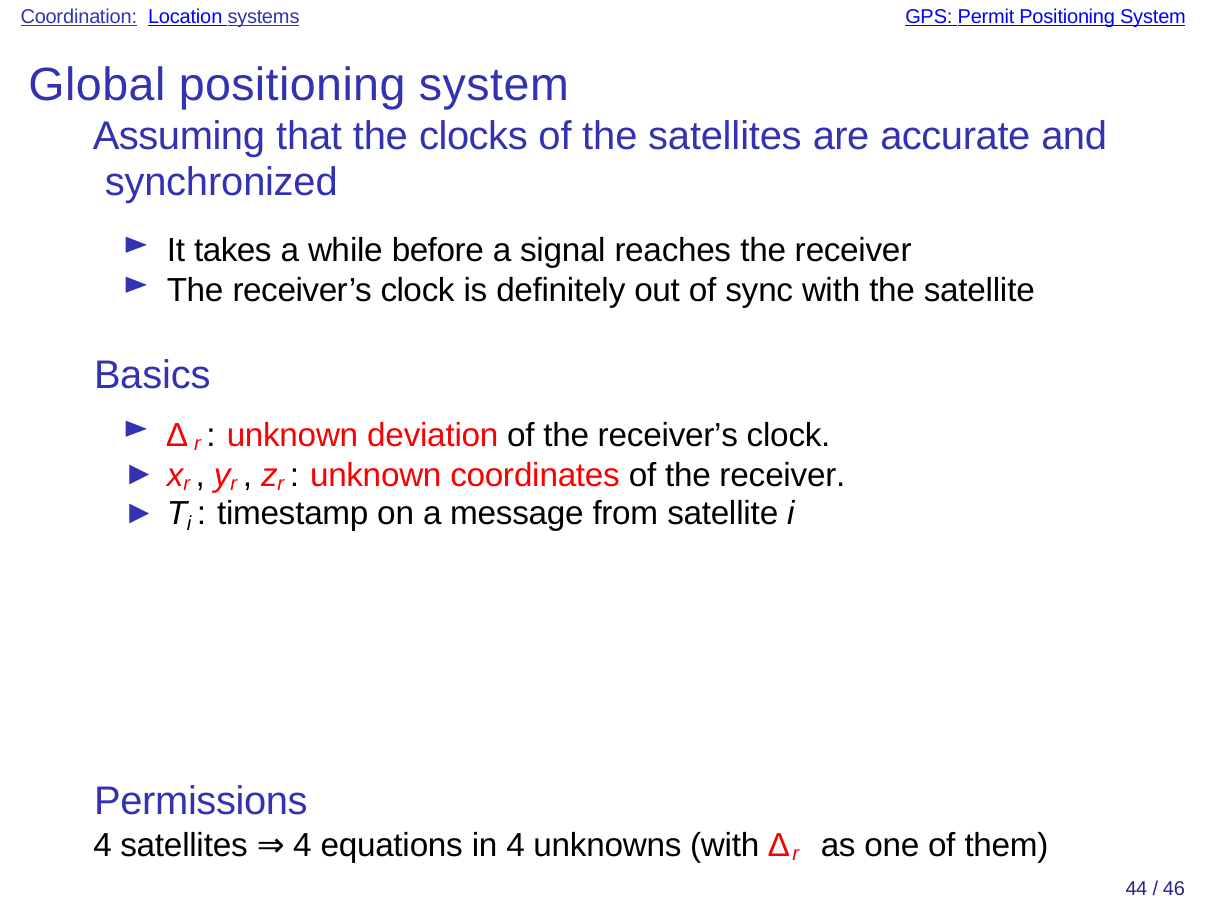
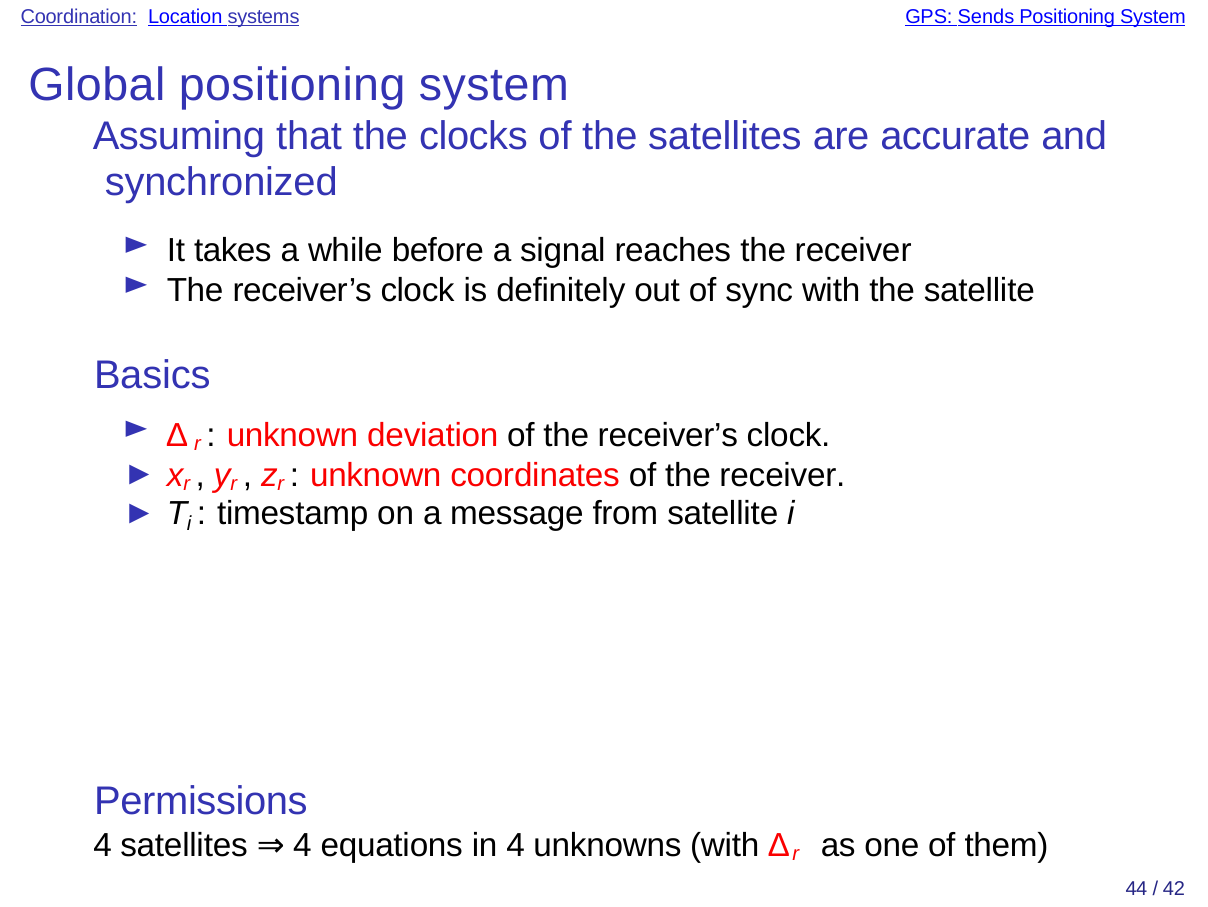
Permit: Permit -> Sends
46: 46 -> 42
